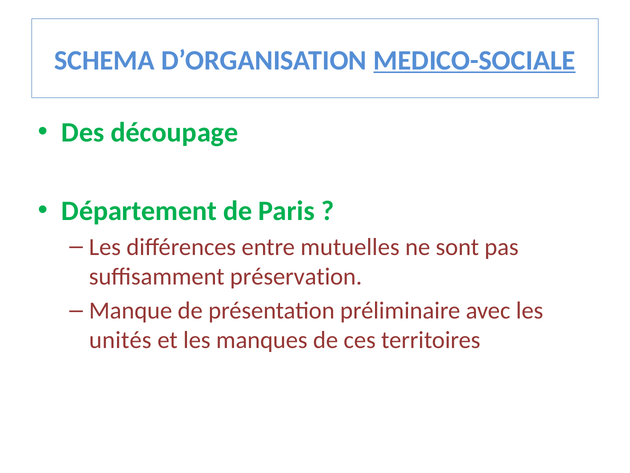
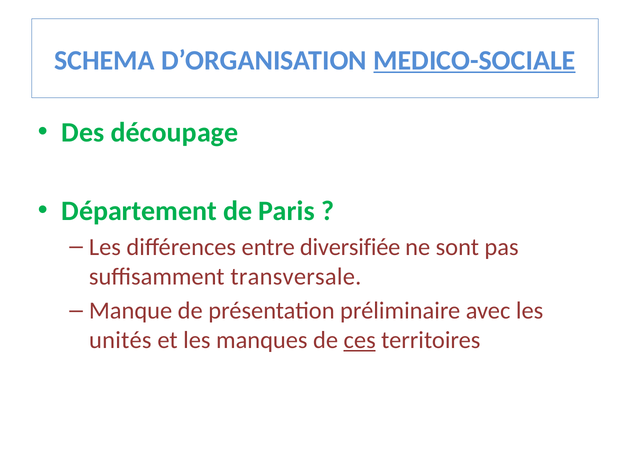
mutuelles: mutuelles -> diversifiée
préservation: préservation -> transversale
ces underline: none -> present
